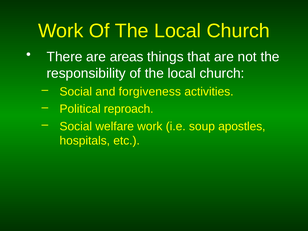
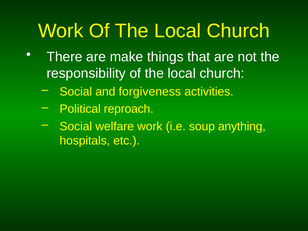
areas: areas -> make
apostles: apostles -> anything
